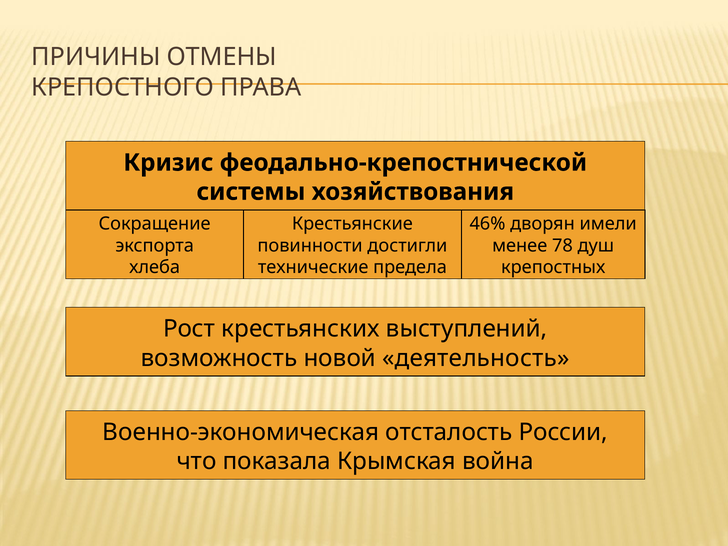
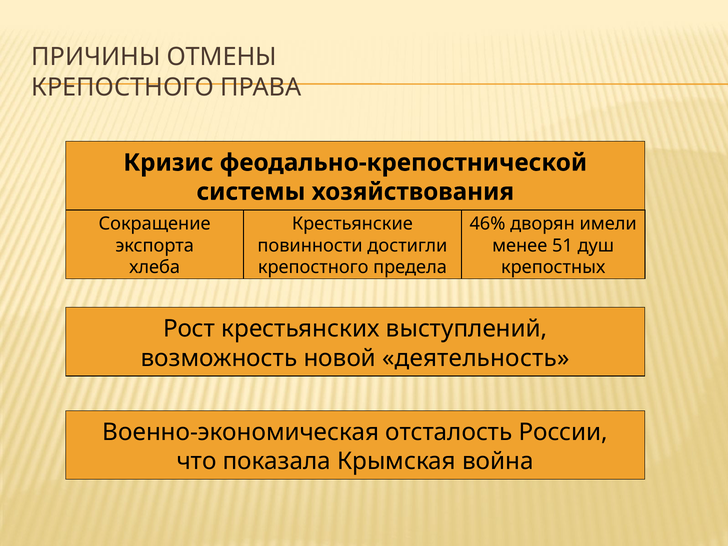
78: 78 -> 51
технические at (313, 267): технические -> крепостного
